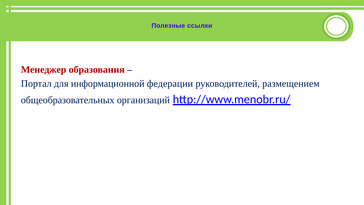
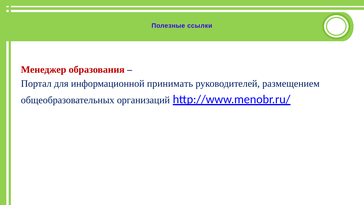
федерации: федерации -> принимать
